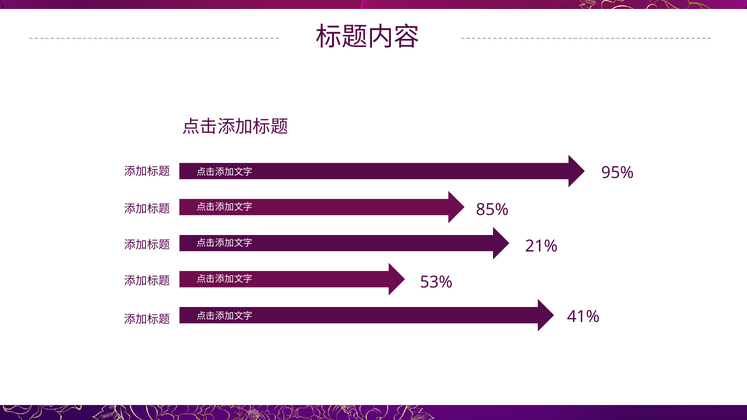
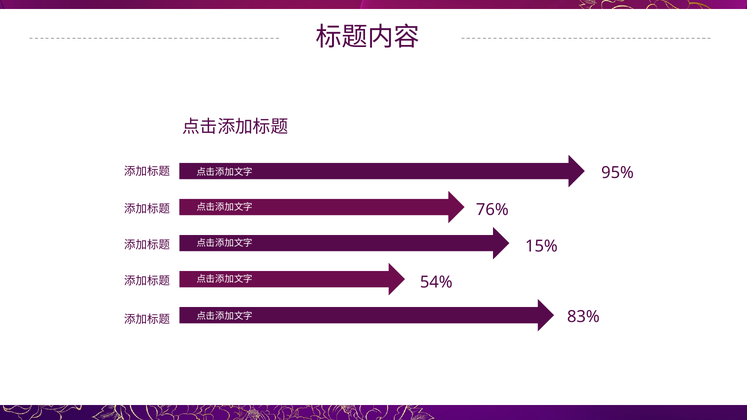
85%: 85% -> 76%
21%: 21% -> 15%
53%: 53% -> 54%
41%: 41% -> 83%
